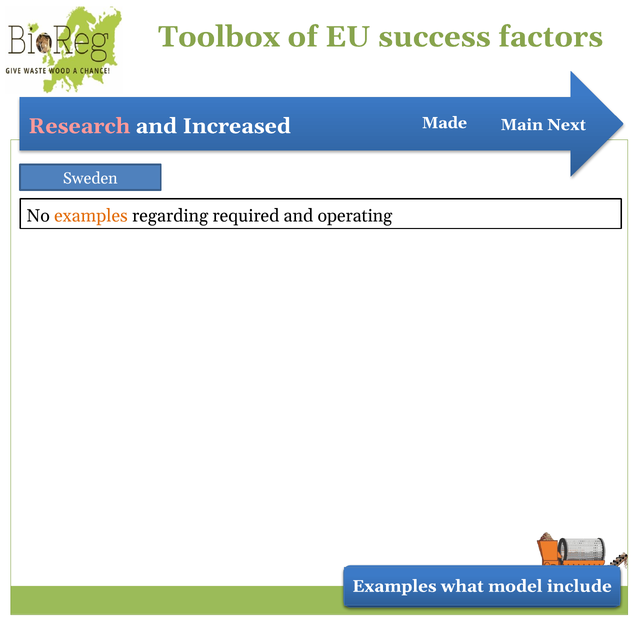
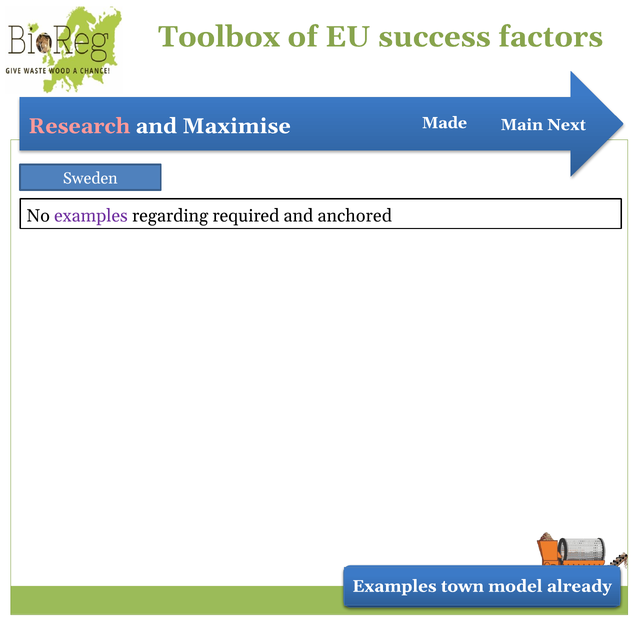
Increased: Increased -> Maximise
examples at (91, 216) colour: orange -> purple
operating: operating -> anchored
what: what -> town
include: include -> already
